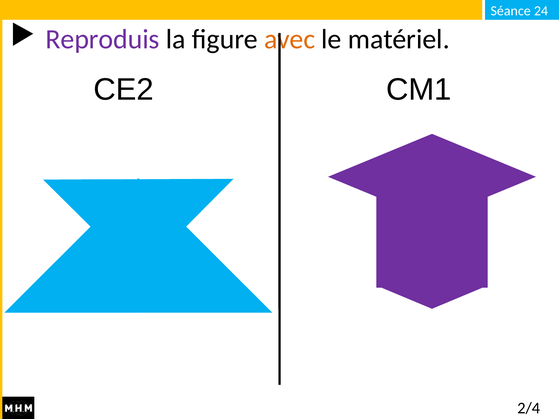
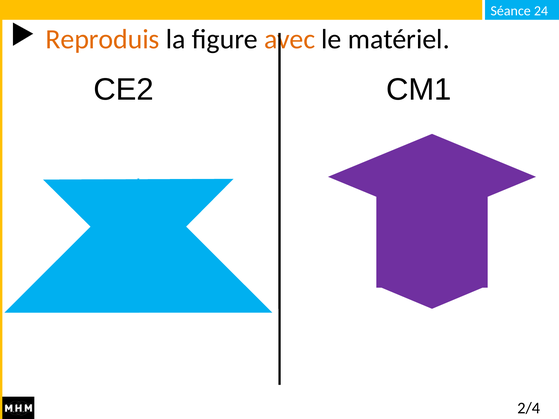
Reproduis colour: purple -> orange
